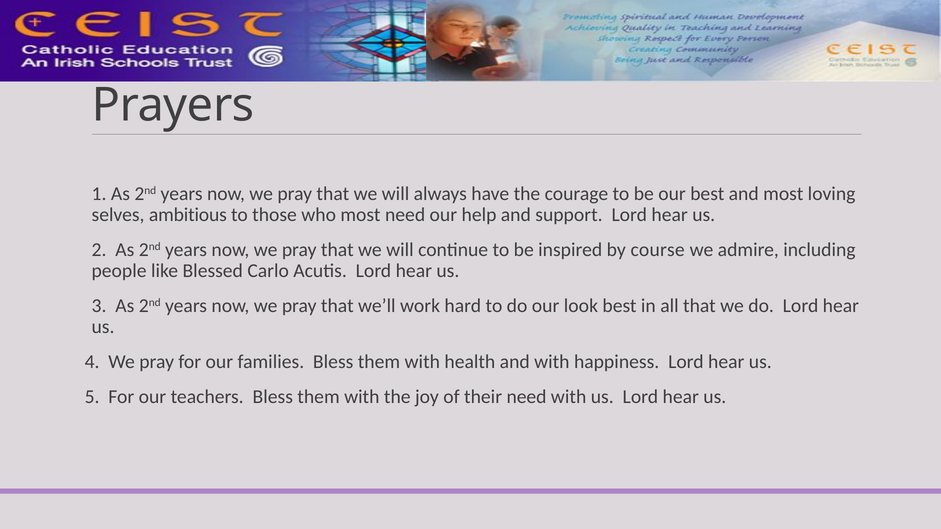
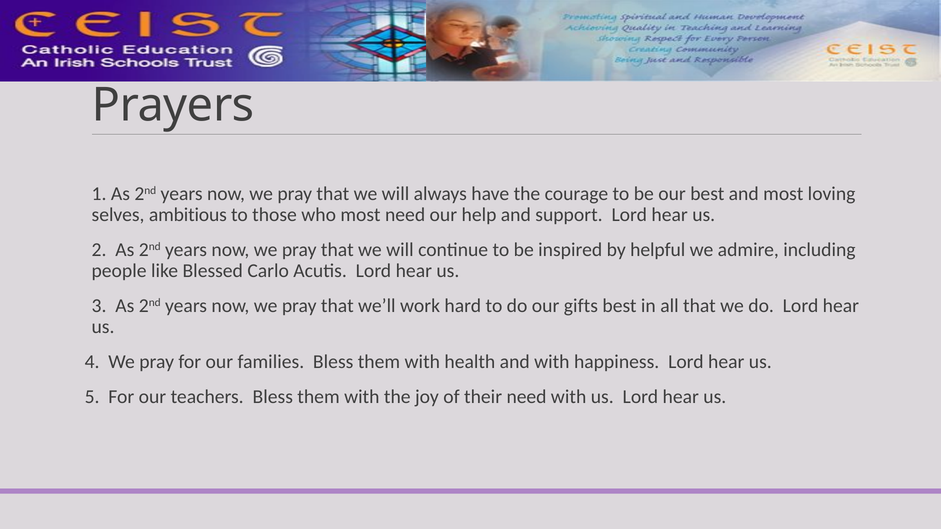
course: course -> helpful
look: look -> gifts
